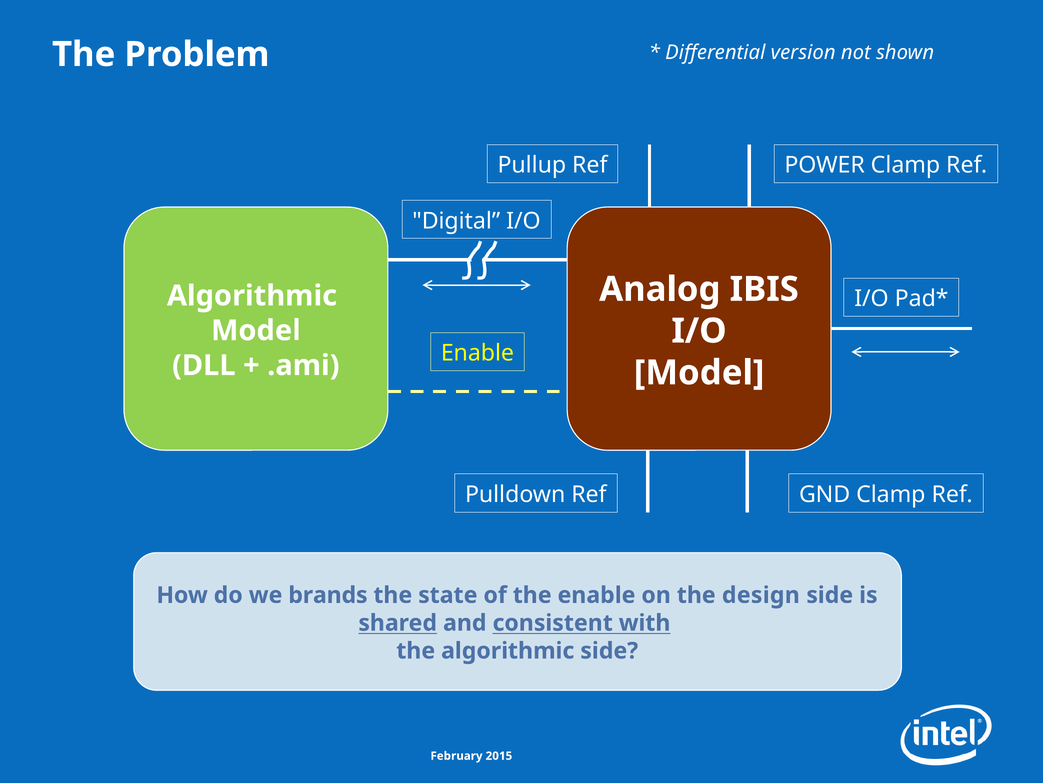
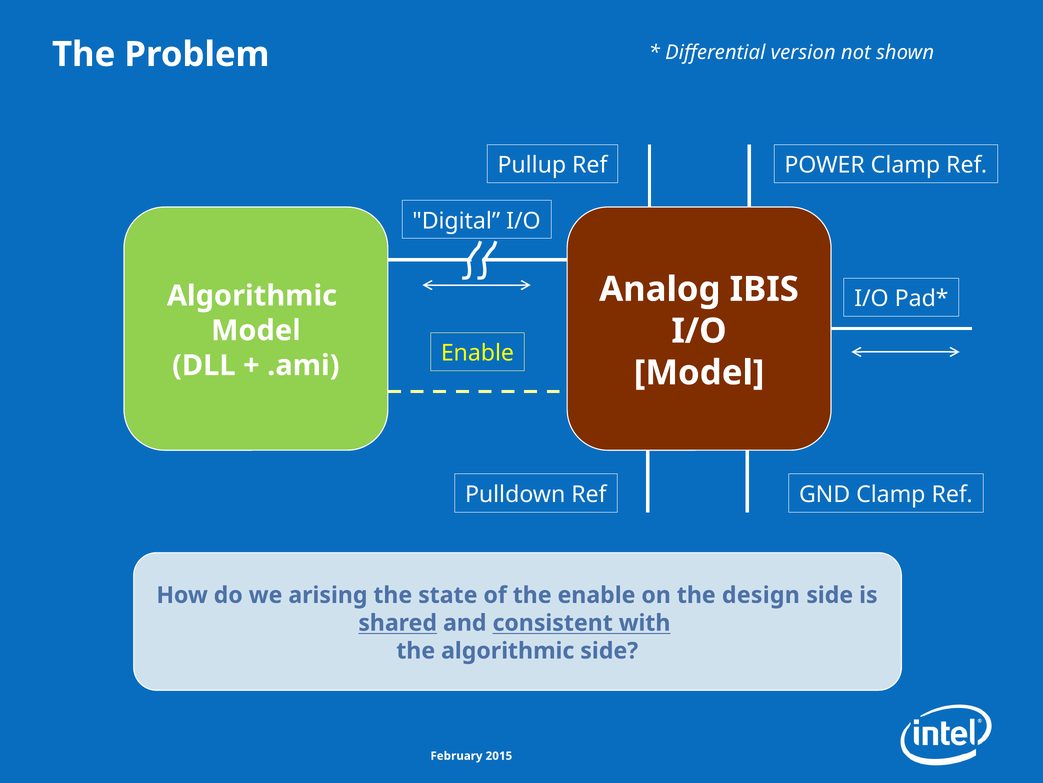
brands: brands -> arising
